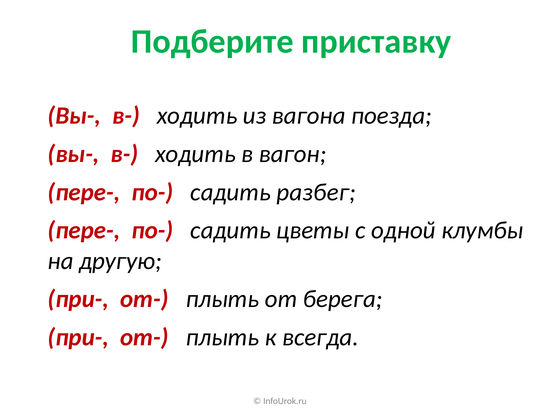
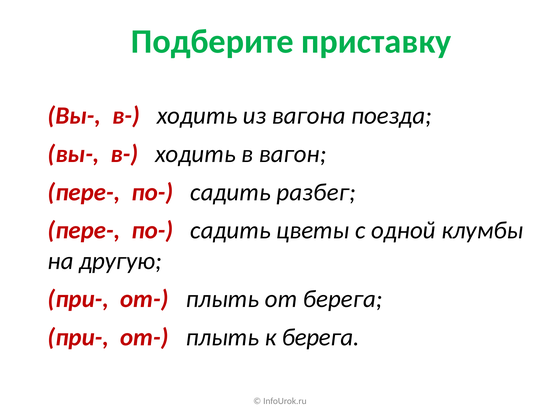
к всегда: всегда -> берега
